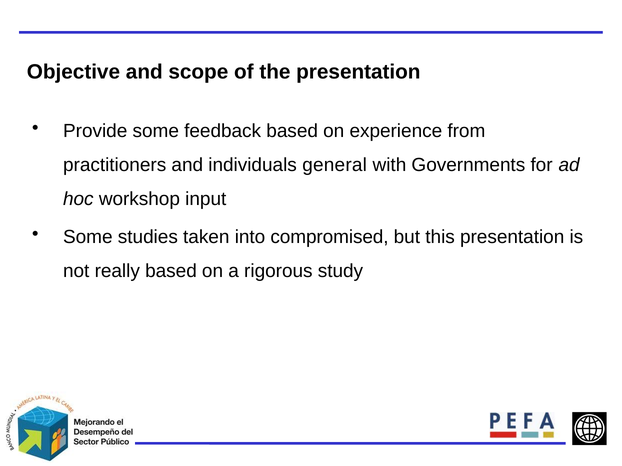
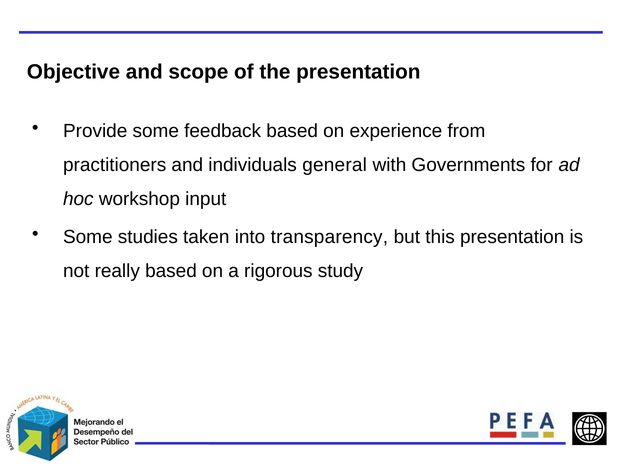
compromised: compromised -> transparency
